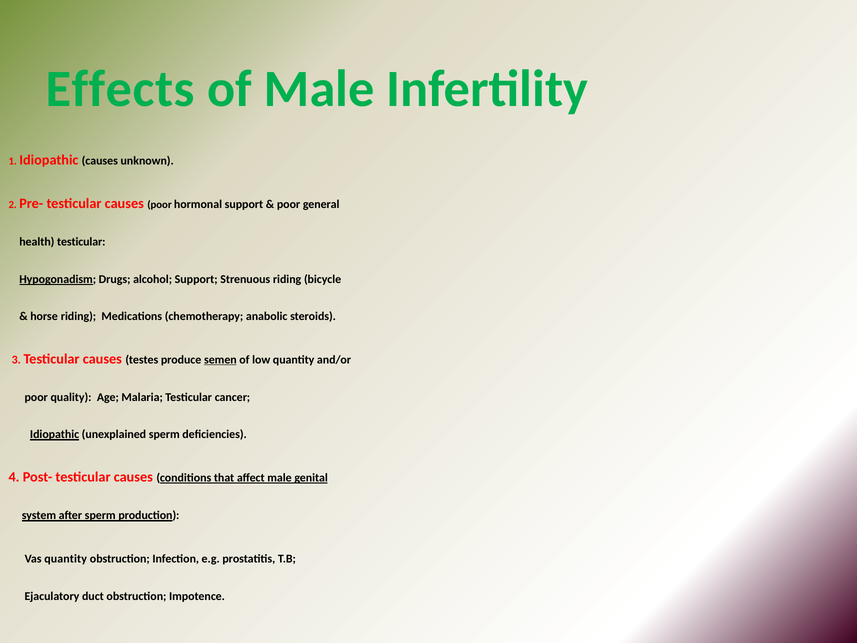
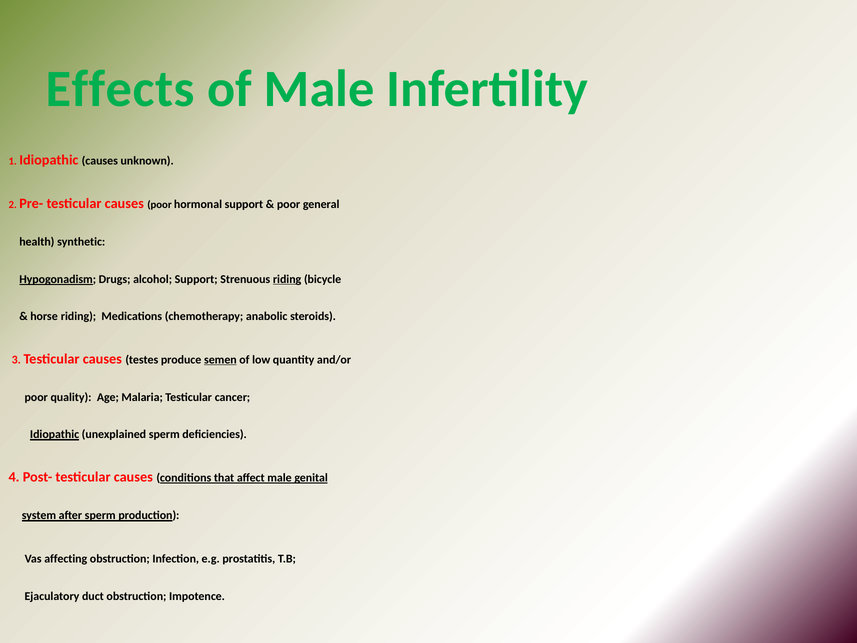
health testicular: testicular -> synthetic
riding at (287, 279) underline: none -> present
Vas quantity: quantity -> affecting
